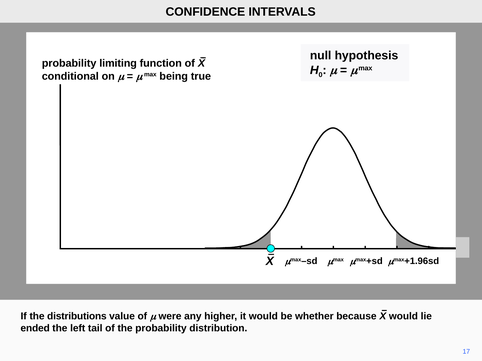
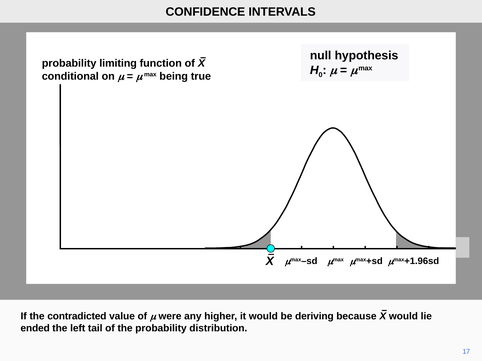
distributions: distributions -> contradicted
whether: whether -> deriving
